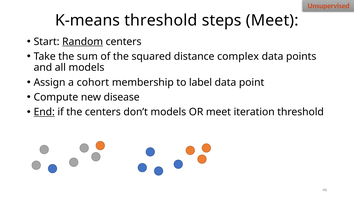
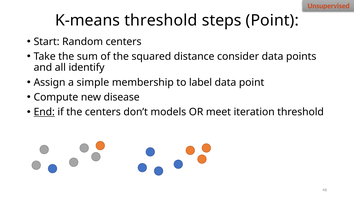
steps Meet: Meet -> Point
Random underline: present -> none
complex: complex -> consider
all models: models -> identify
cohort: cohort -> simple
